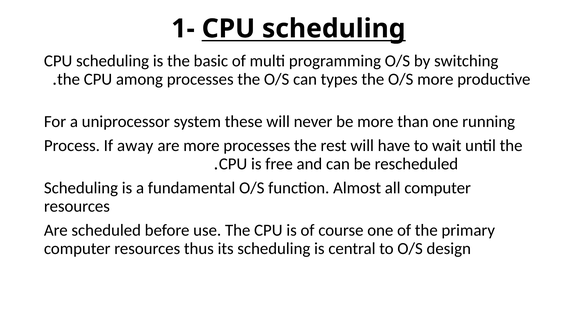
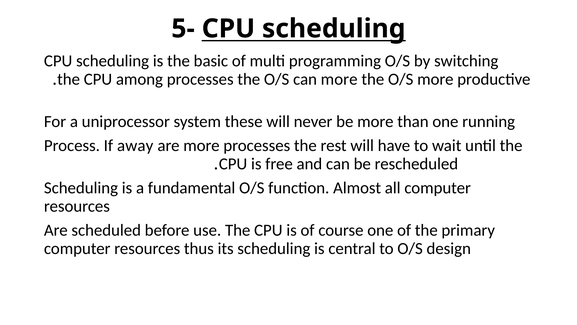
1-: 1- -> 5-
can types: types -> more
